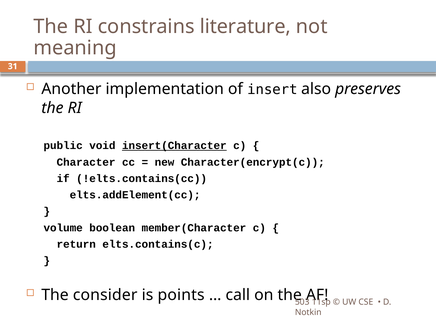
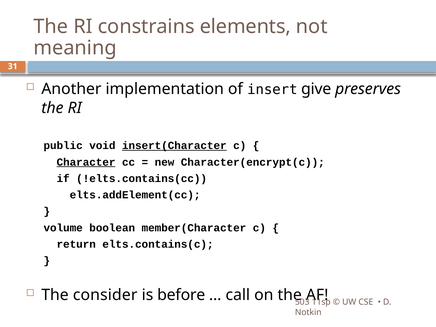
literature: literature -> elements
also: also -> give
Character underline: none -> present
points: points -> before
